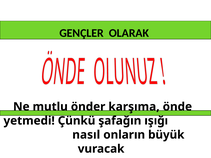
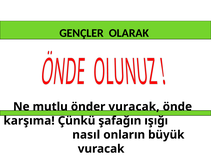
önder karşıma: karşıma -> vuracak
yetmedi: yetmedi -> karşıma
